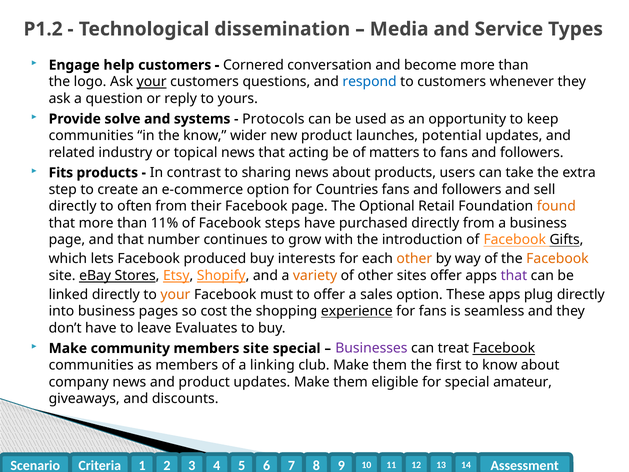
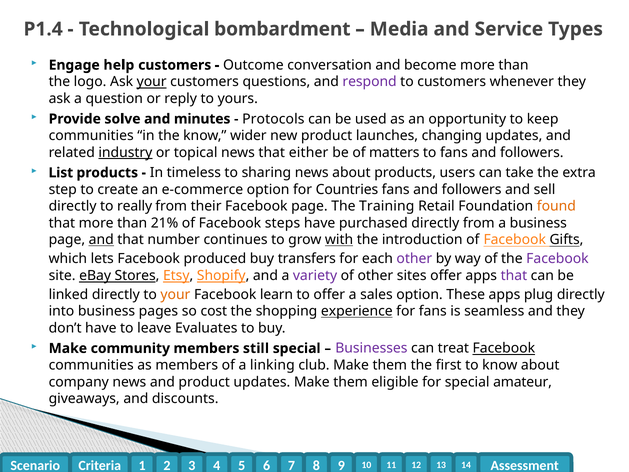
P1.2: P1.2 -> P1.4
dissemination: dissemination -> bombardment
Cornered: Cornered -> Outcome
respond colour: blue -> purple
systems: systems -> minutes
potential: potential -> changing
industry underline: none -> present
acting: acting -> either
Fits: Fits -> List
contrast: contrast -> timeless
often: often -> really
Optional: Optional -> Training
11%: 11% -> 21%
and at (101, 240) underline: none -> present
with underline: none -> present
interests: interests -> transfers
other at (414, 259) colour: orange -> purple
Facebook at (557, 259) colour: orange -> purple
variety colour: orange -> purple
must: must -> learn
members site: site -> still
